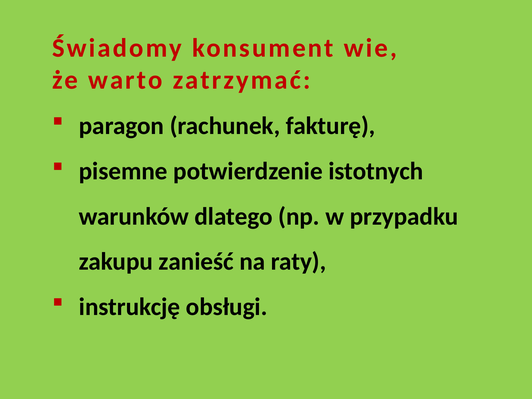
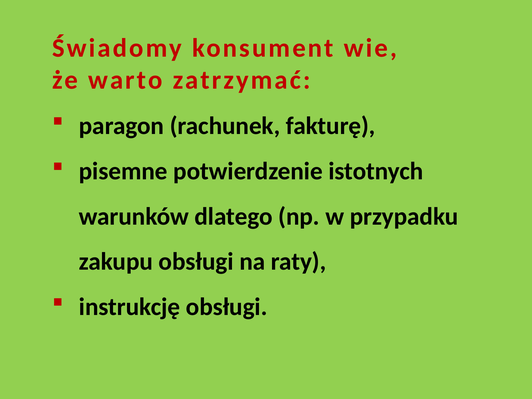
zakupu zanieść: zanieść -> obsługi
